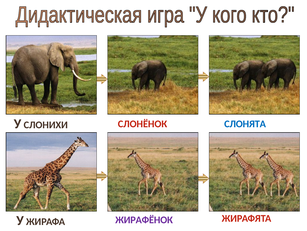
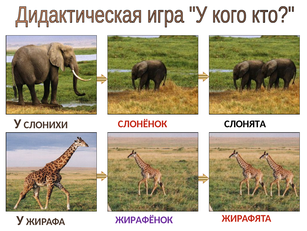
СЛОНЯТА colour: blue -> black
